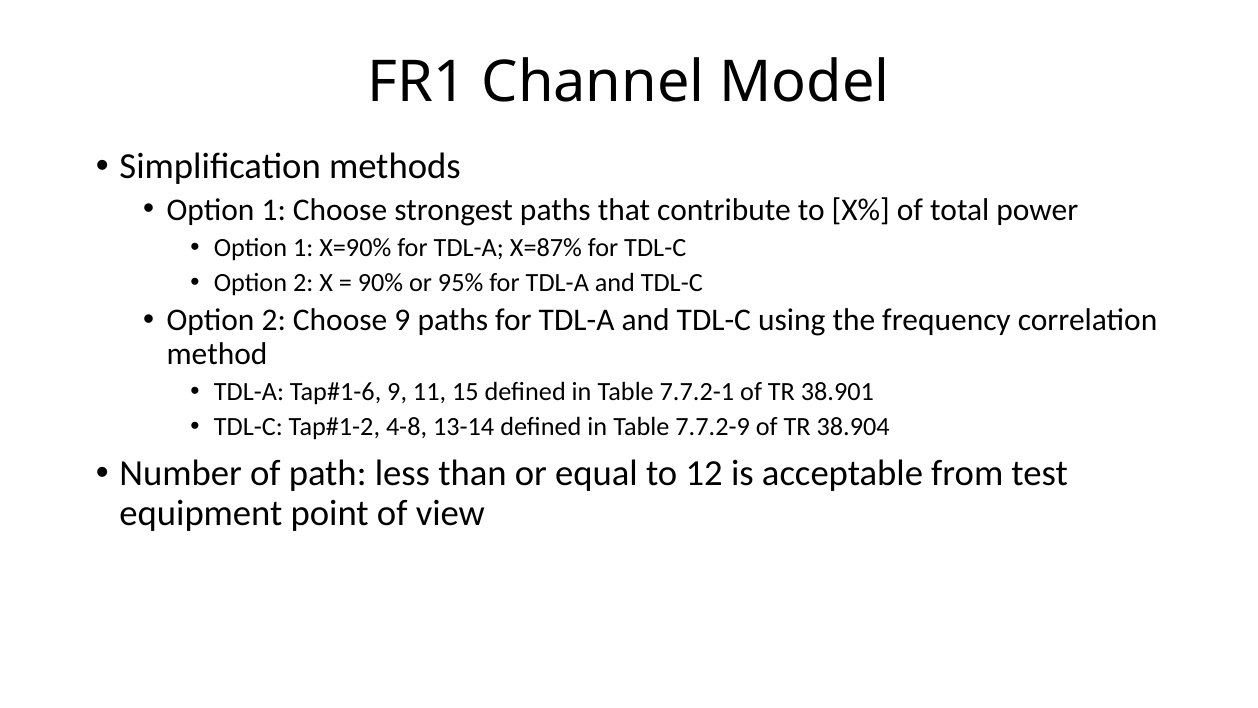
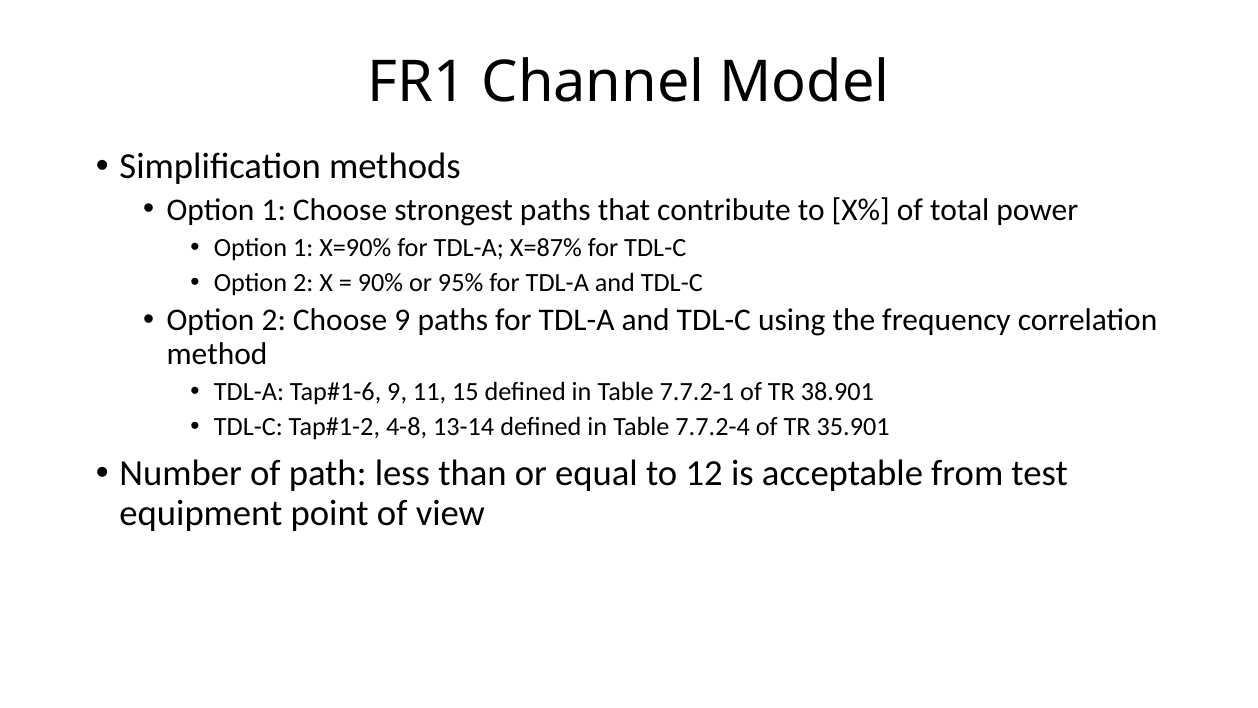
7.7.2-9: 7.7.2-9 -> 7.7.2-4
38.904: 38.904 -> 35.901
